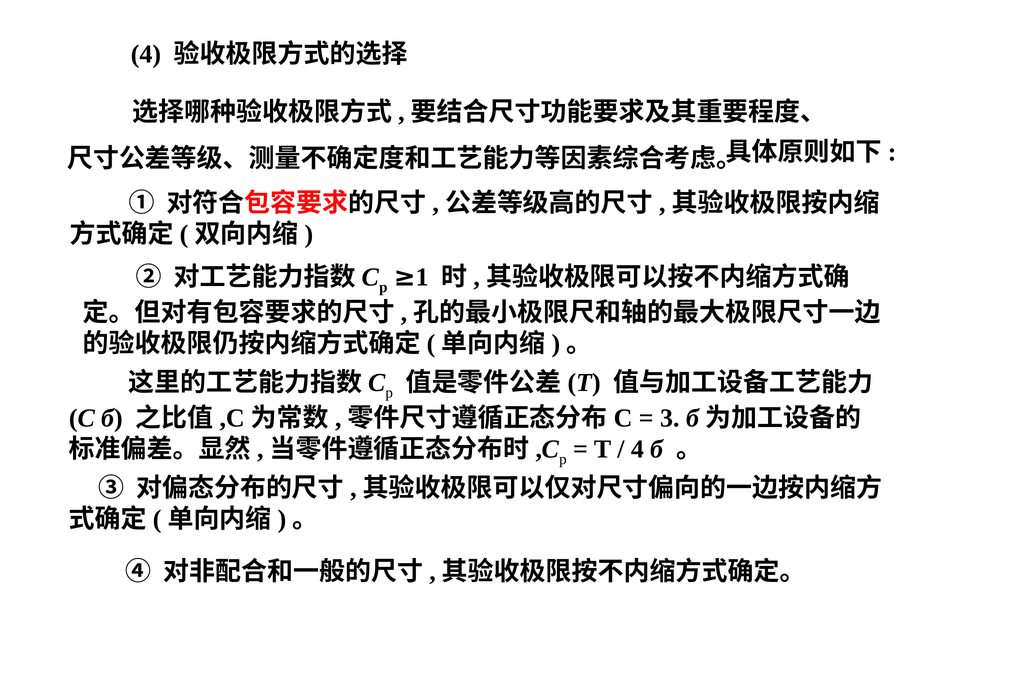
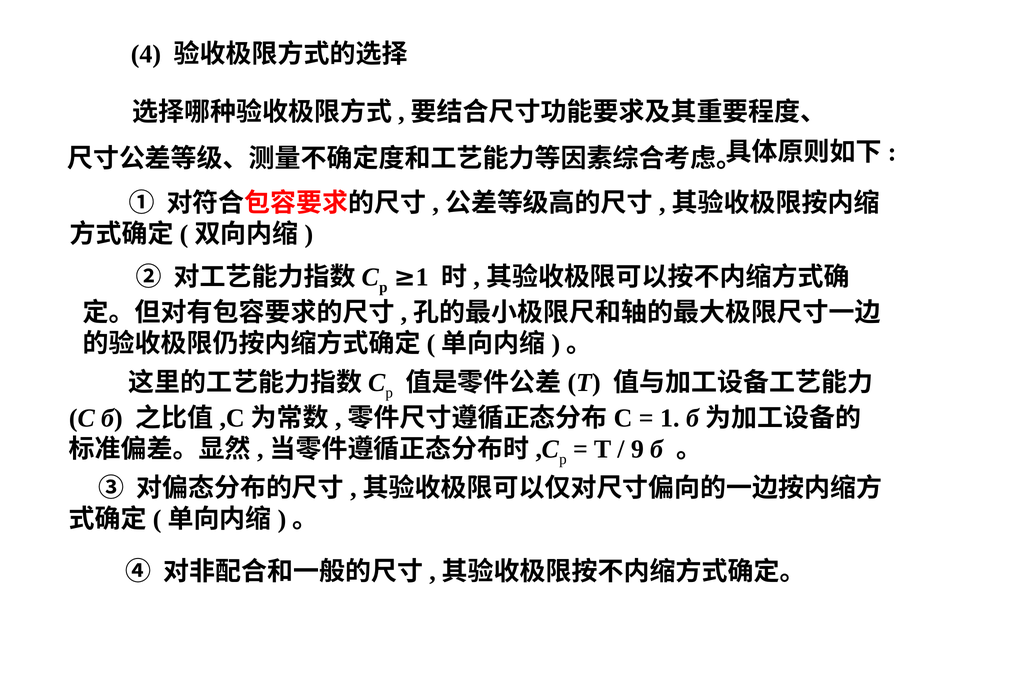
3: 3 -> 1
4 at (637, 449): 4 -> 9
